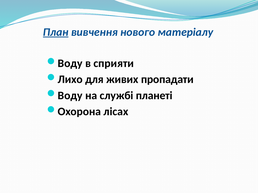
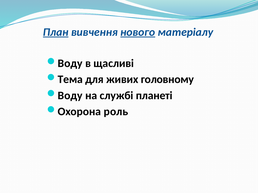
нового underline: none -> present
сприяти: сприяти -> щасливі
Лихо: Лихо -> Тема
пропадати: пропадати -> головному
лісах: лісах -> роль
